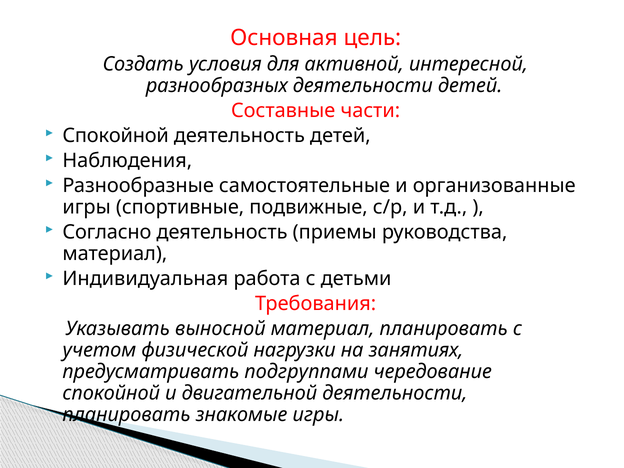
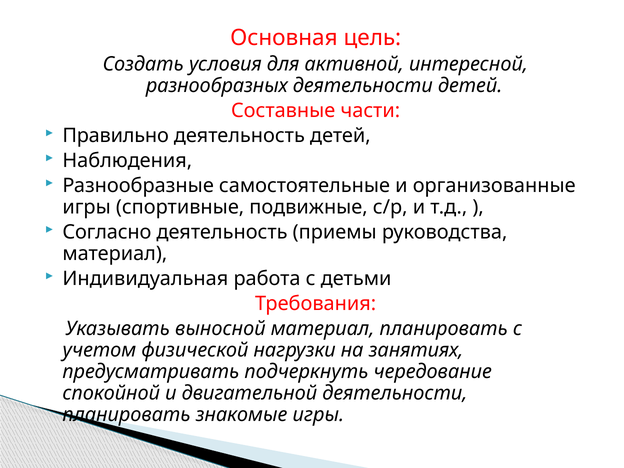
Спокойной at (116, 136): Спокойной -> Правильно
подгруппами: подгруппами -> подчеркнуть
